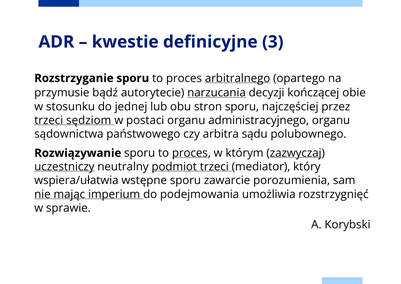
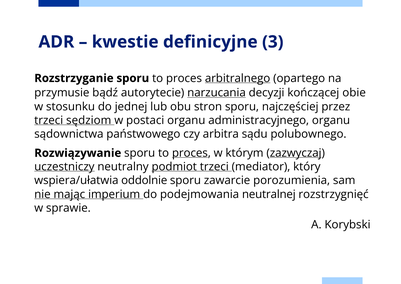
wstępne: wstępne -> oddolnie
umożliwia: umożliwia -> neutralnej
